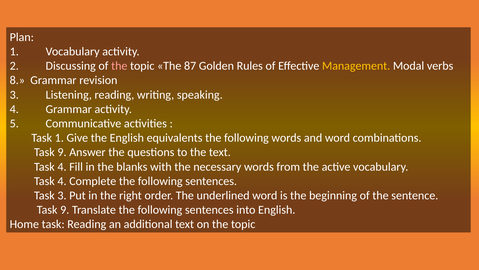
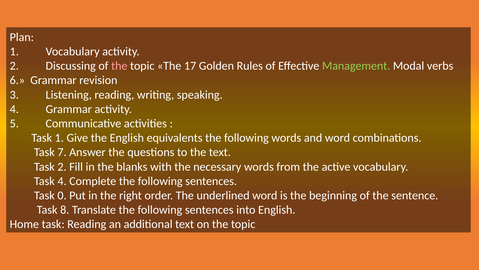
87: 87 -> 17
Management colour: yellow -> light green
8: 8 -> 6
9 at (62, 152): 9 -> 7
4 at (62, 166): 4 -> 2
Task 3: 3 -> 0
9 at (65, 209): 9 -> 8
